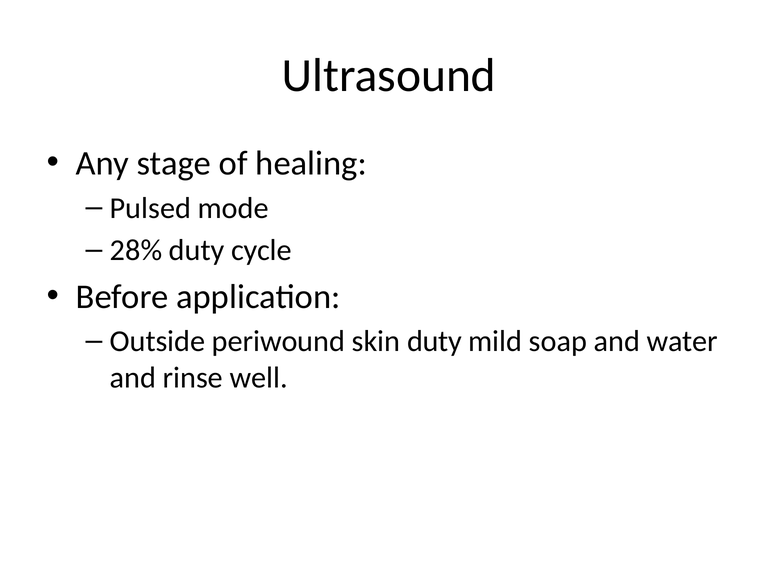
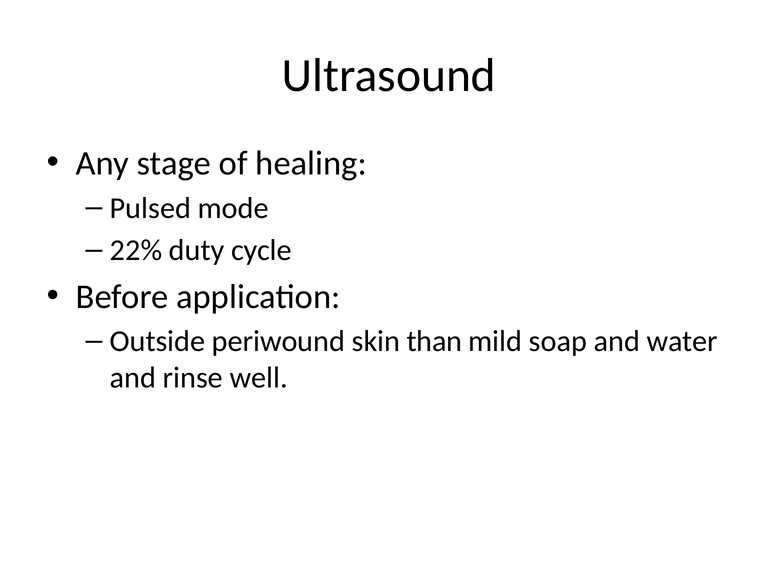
28%: 28% -> 22%
skin duty: duty -> than
